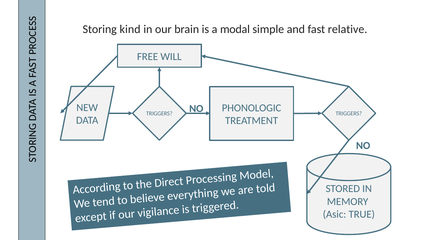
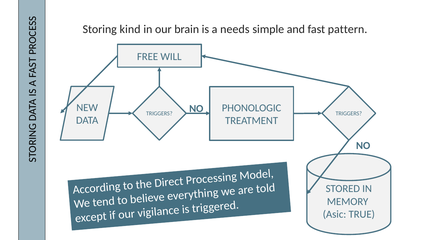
modal: modal -> needs
relative: relative -> pattern
